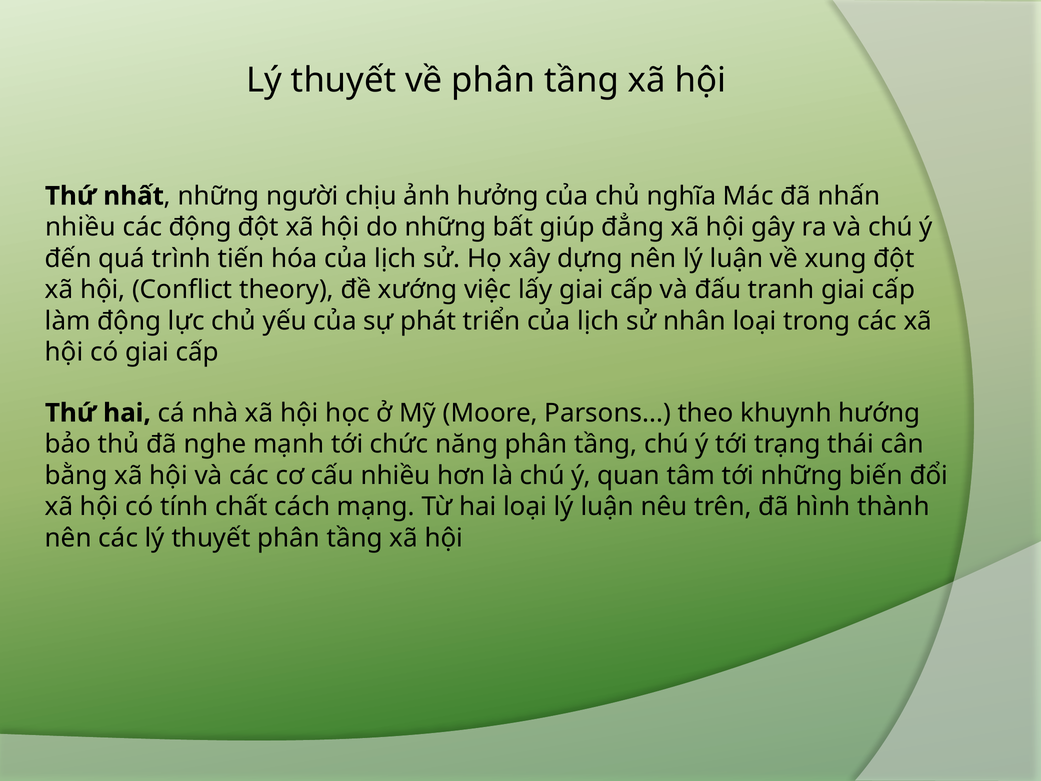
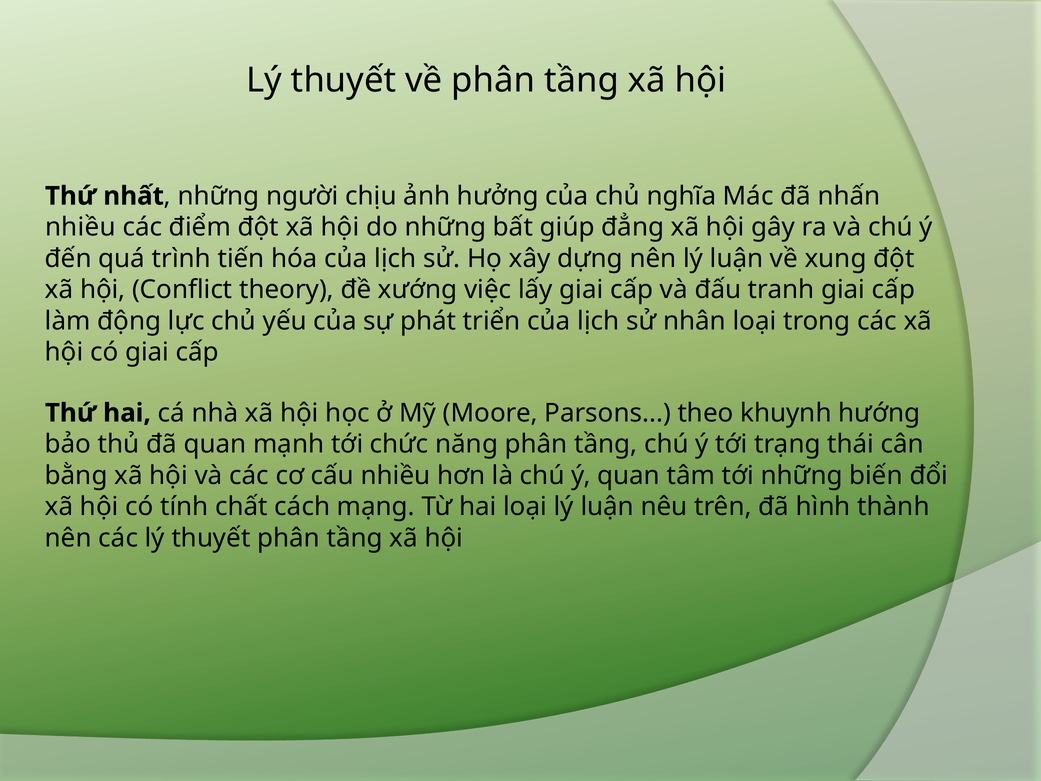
các động: động -> điểm
đã nghe: nghe -> quan
